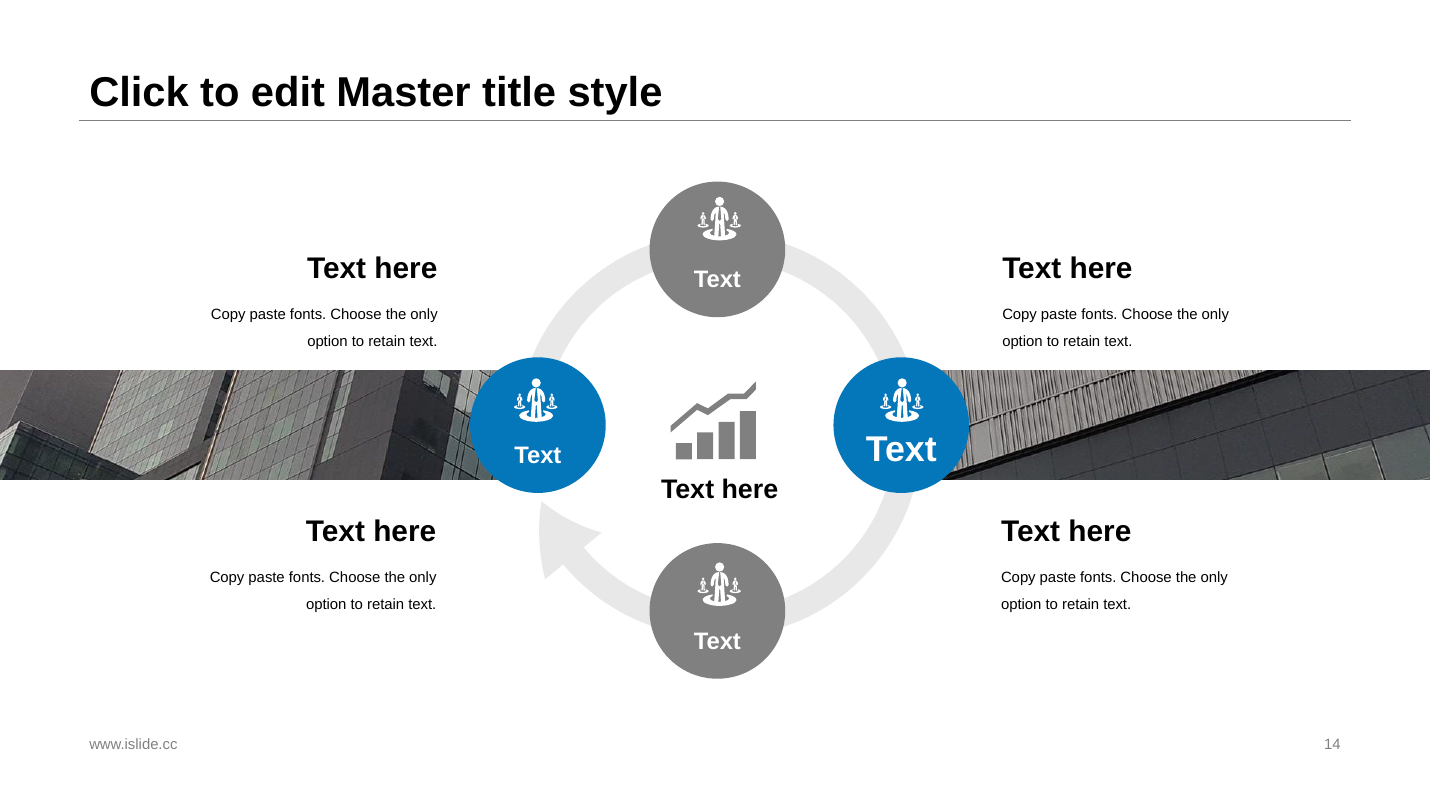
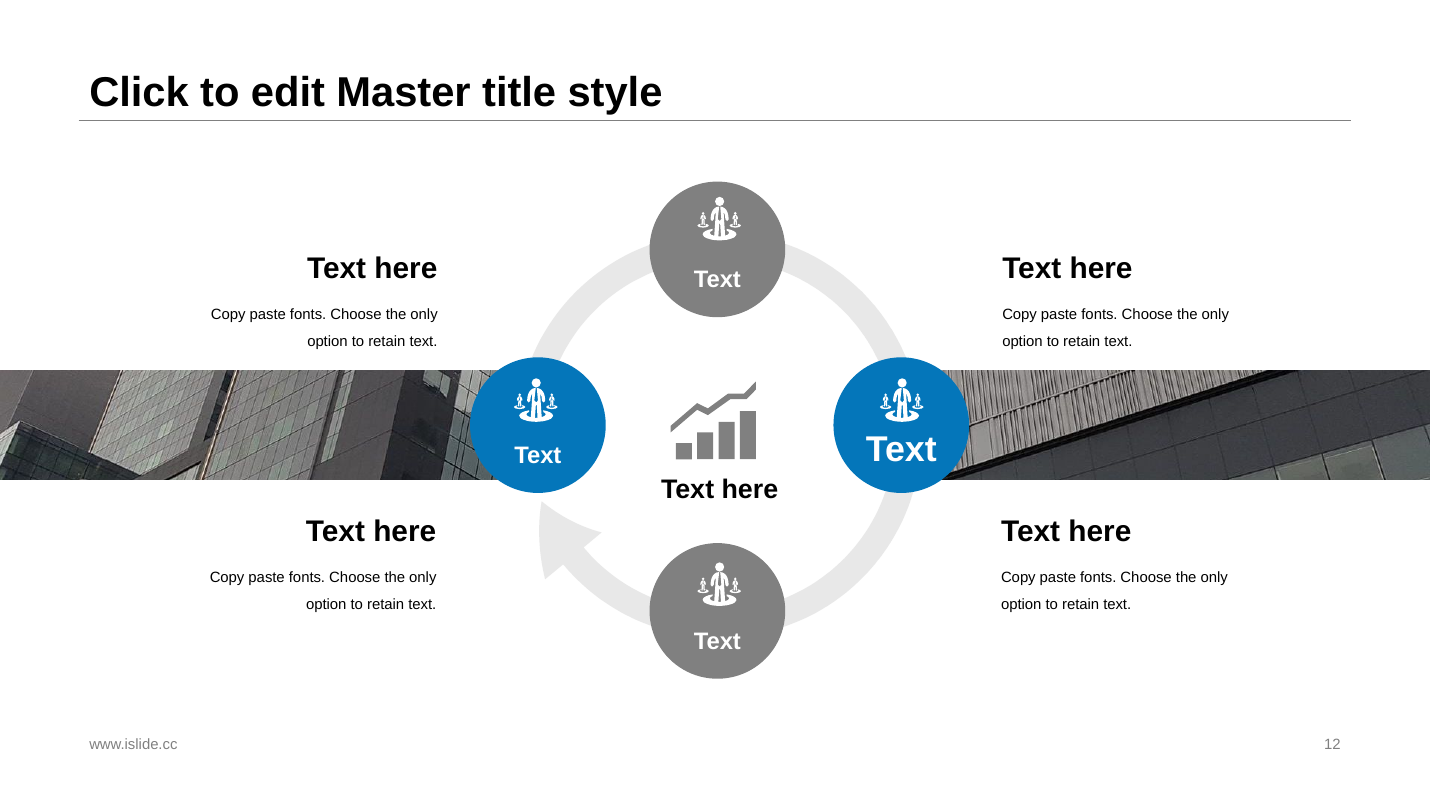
14: 14 -> 12
